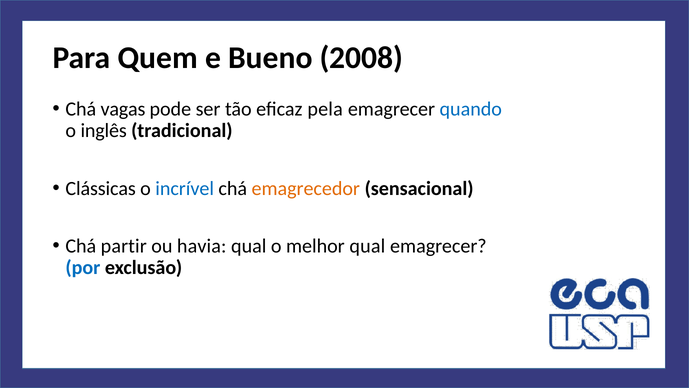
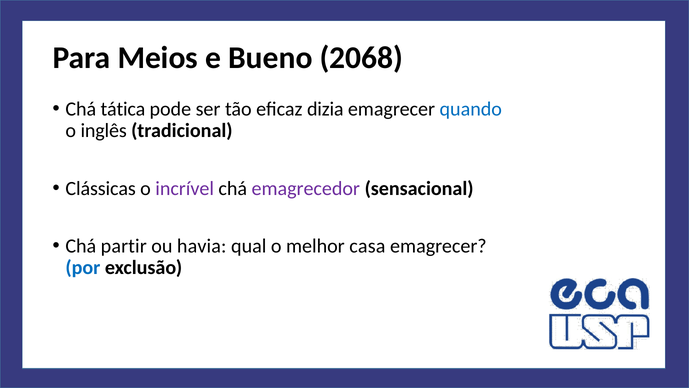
Quem: Quem -> Meios
2008: 2008 -> 2068
vagas: vagas -> tática
pela: pela -> dizia
incrível colour: blue -> purple
emagrecedor colour: orange -> purple
melhor qual: qual -> casa
